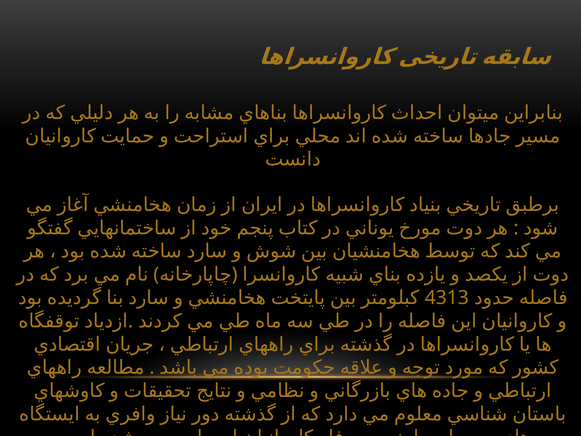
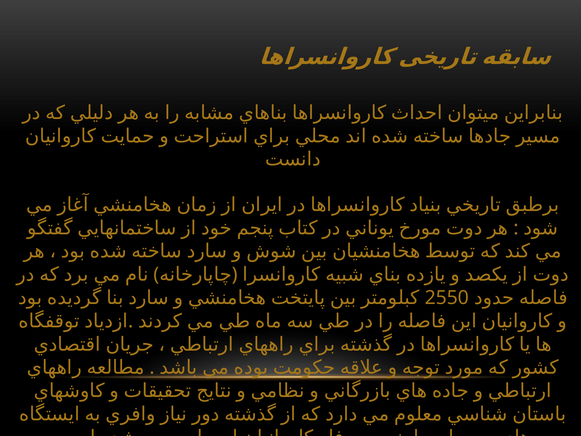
4313: 4313 -> 2550
